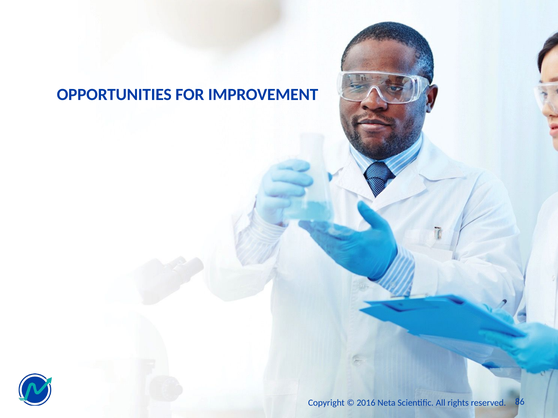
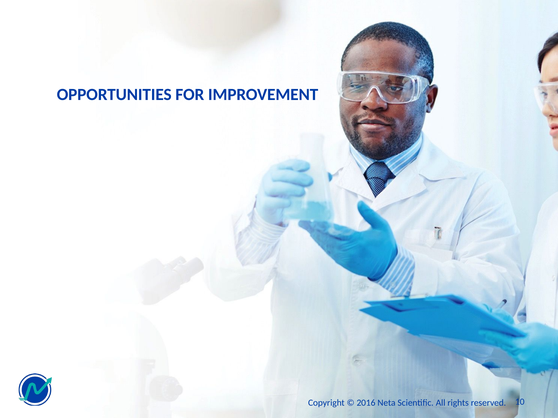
86: 86 -> 10
